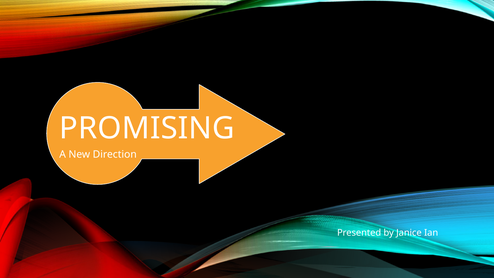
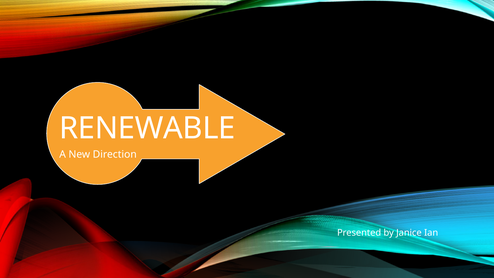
PROMISING: PROMISING -> RENEWABLE
